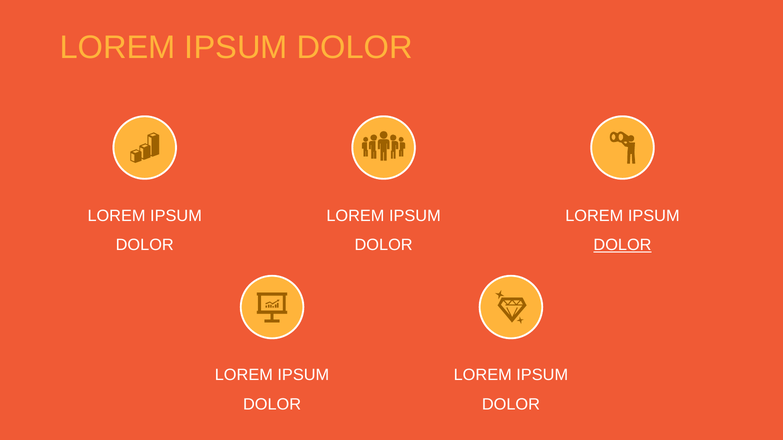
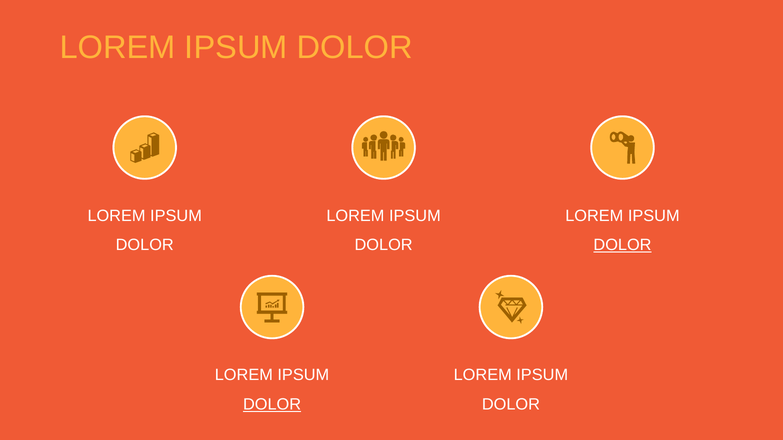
DOLOR at (272, 405) underline: none -> present
